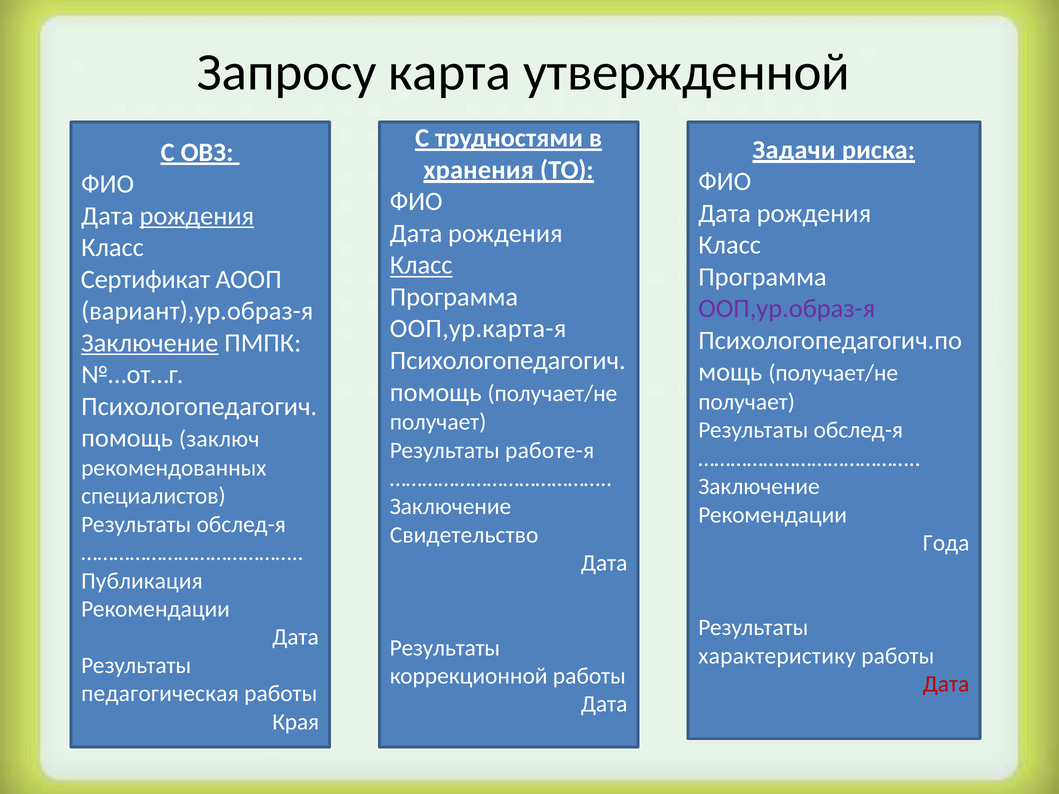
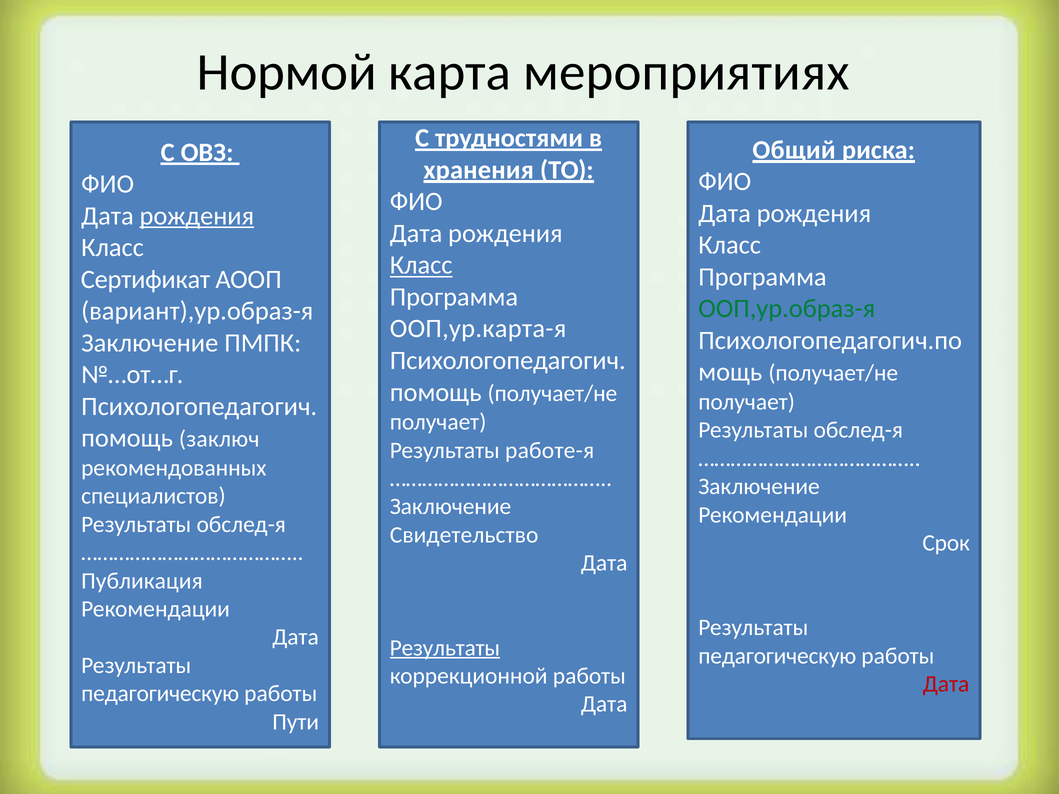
Запросу: Запросу -> Нормой
утвержденной: утвержденной -> мероприятиях
Задачи: Задачи -> Общий
ООП,ур.образ-я colour: purple -> green
Заключение at (150, 343) underline: present -> none
Года: Года -> Срок
Результаты at (445, 648) underline: none -> present
характеристику at (777, 656): характеристику -> педагогическую
педагогическая at (160, 694): педагогическая -> педагогическую
Края: Края -> Пути
